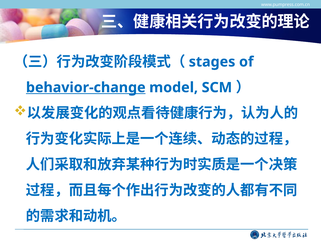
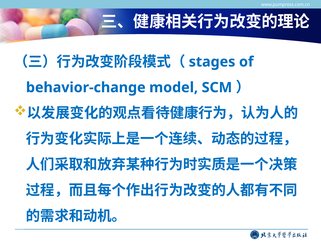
behavior-change underline: present -> none
